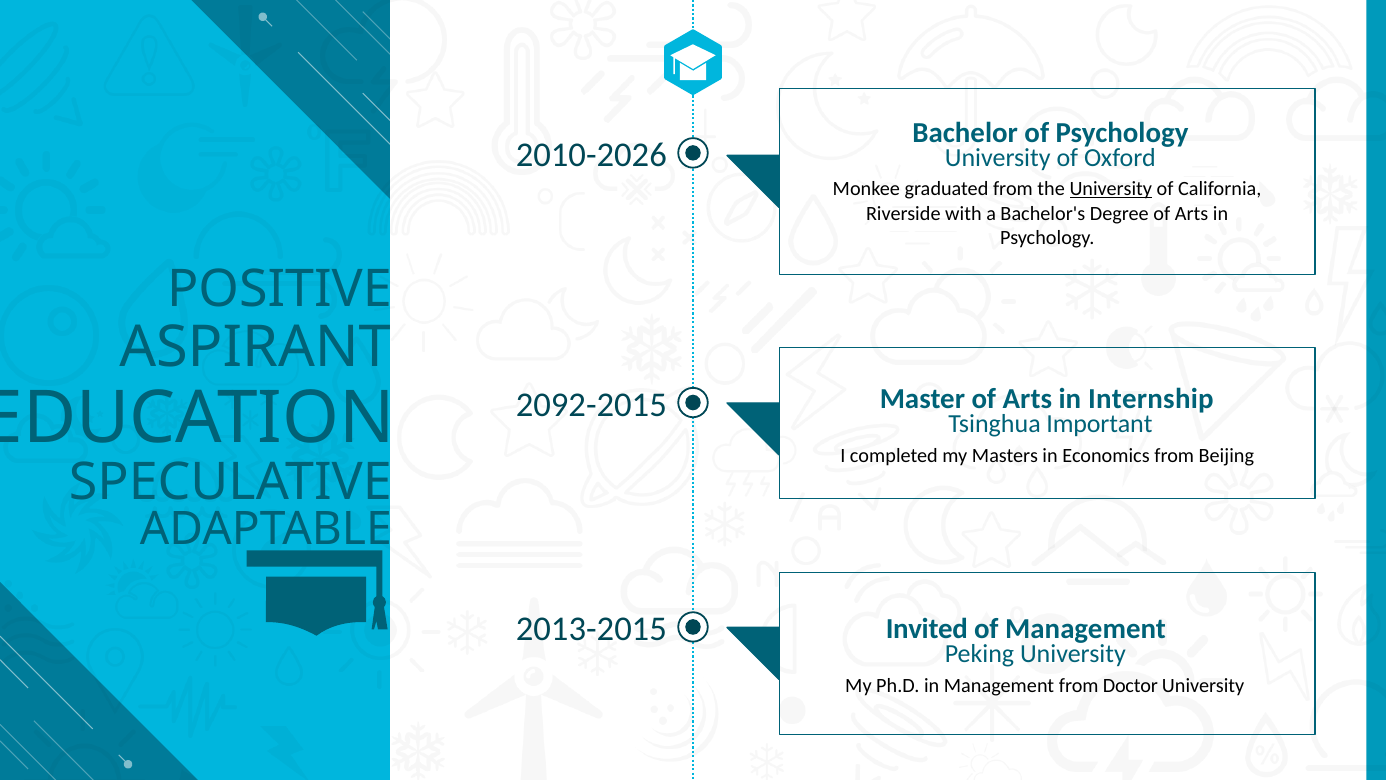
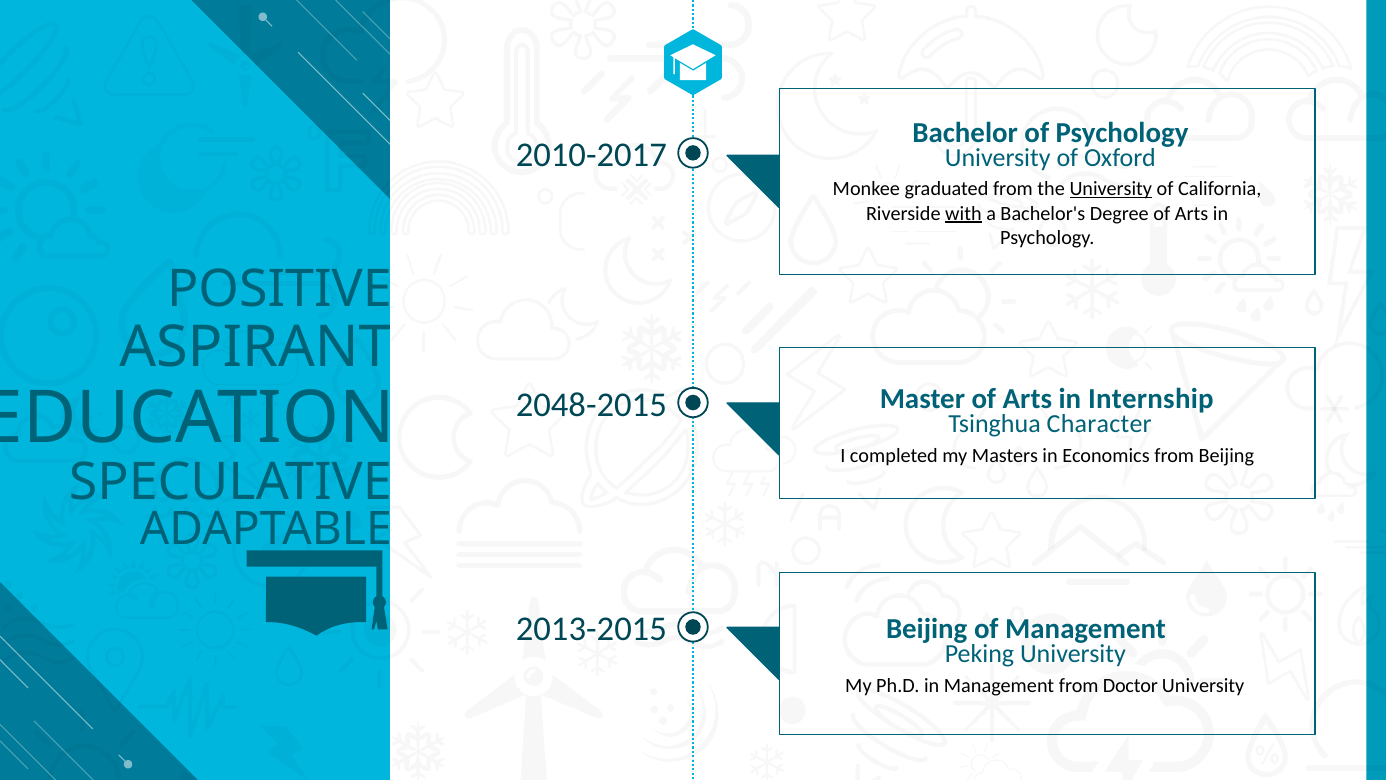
2010-2026: 2010-2026 -> 2010-2017
with underline: none -> present
2092-2015: 2092-2015 -> 2048-2015
Important: Important -> Character
2013-2015 Invited: Invited -> Beijing
